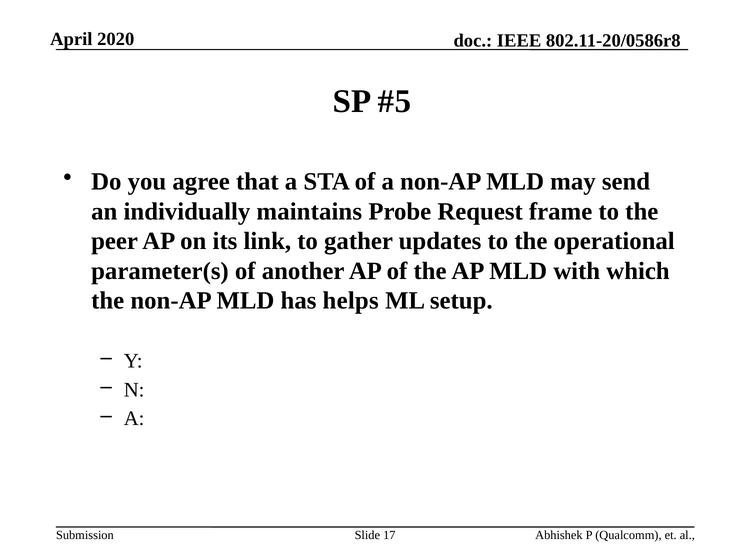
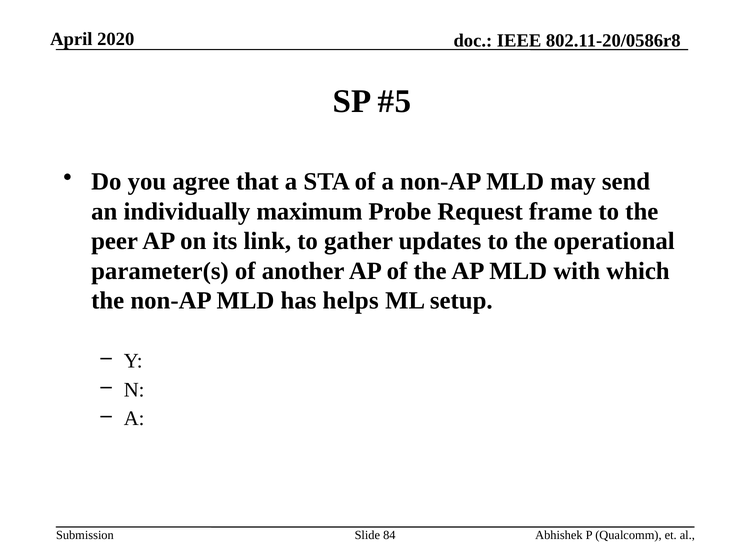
maintains: maintains -> maximum
17: 17 -> 84
